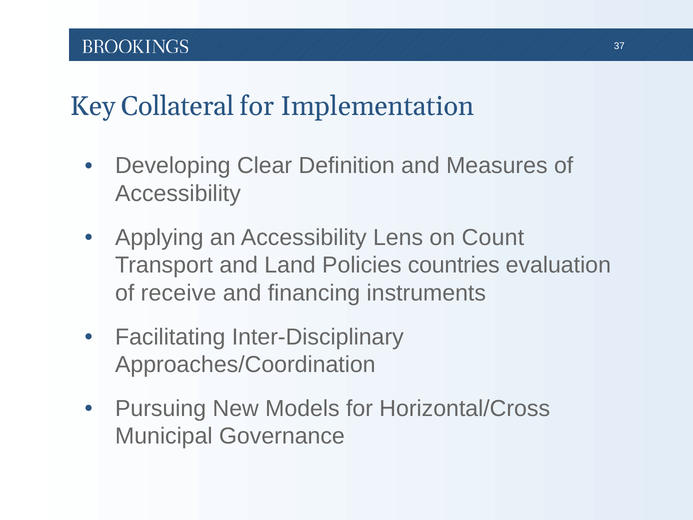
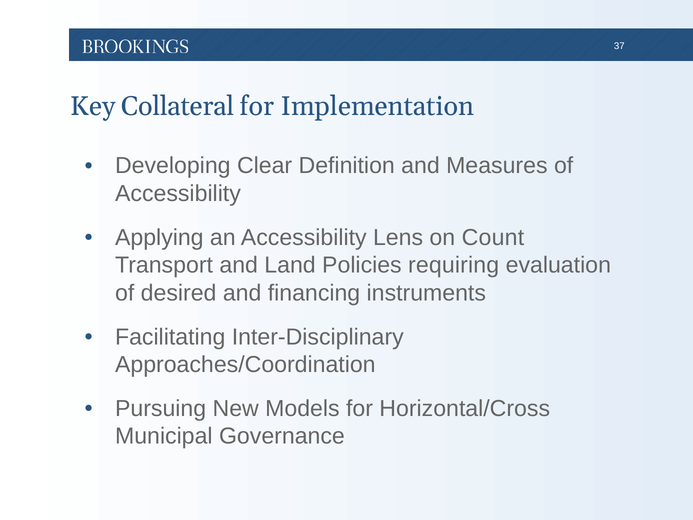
countries: countries -> requiring
receive: receive -> desired
